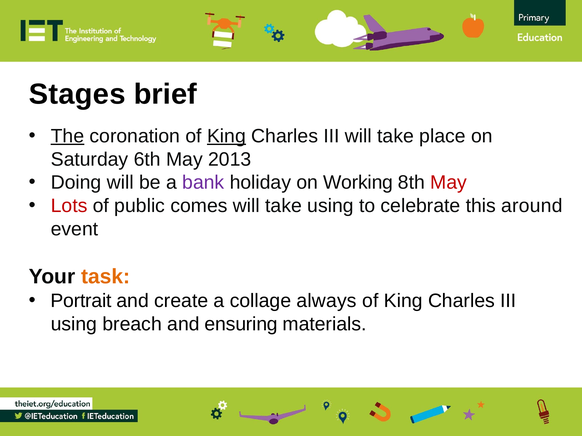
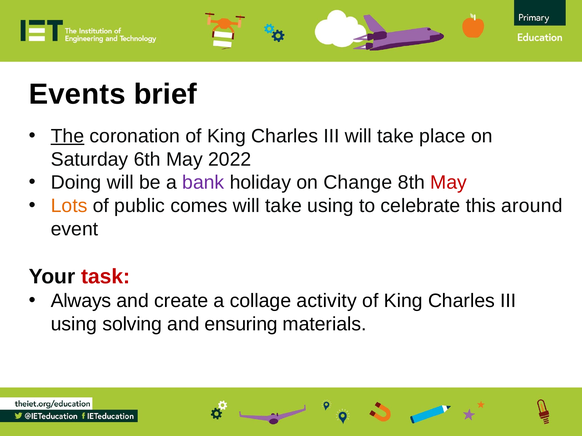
Stages: Stages -> Events
King at (226, 136) underline: present -> none
2013: 2013 -> 2022
Working: Working -> Change
Lots colour: red -> orange
task colour: orange -> red
Portrait: Portrait -> Always
always: always -> activity
breach: breach -> solving
